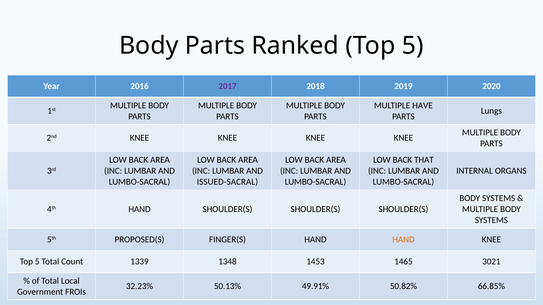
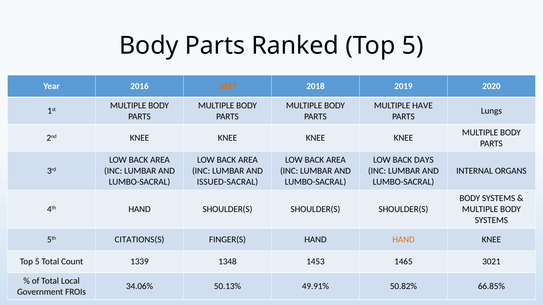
2017 colour: purple -> orange
THAT: THAT -> DAYS
PROPOSED(S: PROPOSED(S -> CITATIONS(S
32.23%: 32.23% -> 34.06%
